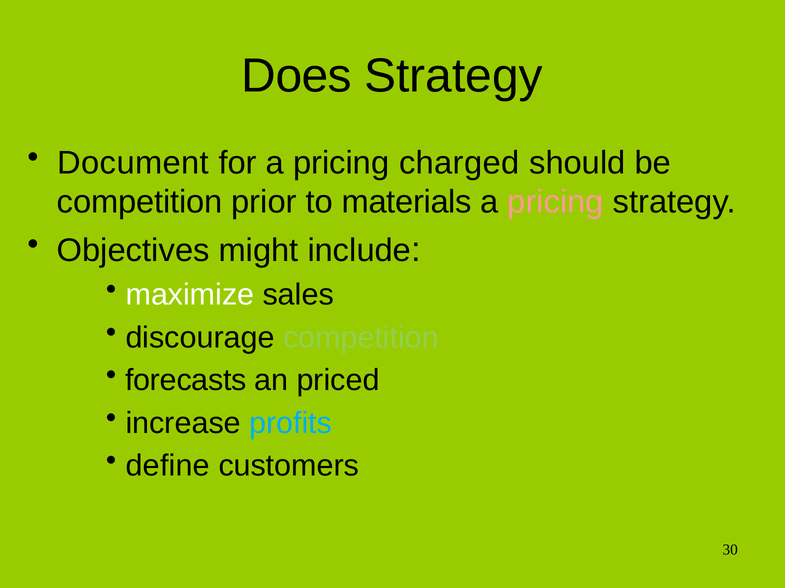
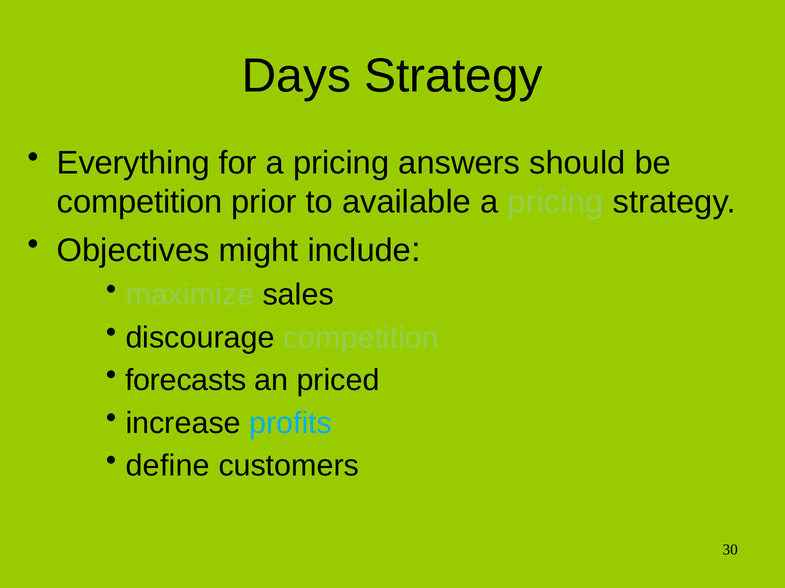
Does: Does -> Days
Document: Document -> Everything
charged: charged -> answers
materials: materials -> available
pricing at (556, 202) colour: pink -> light green
maximize colour: white -> light green
